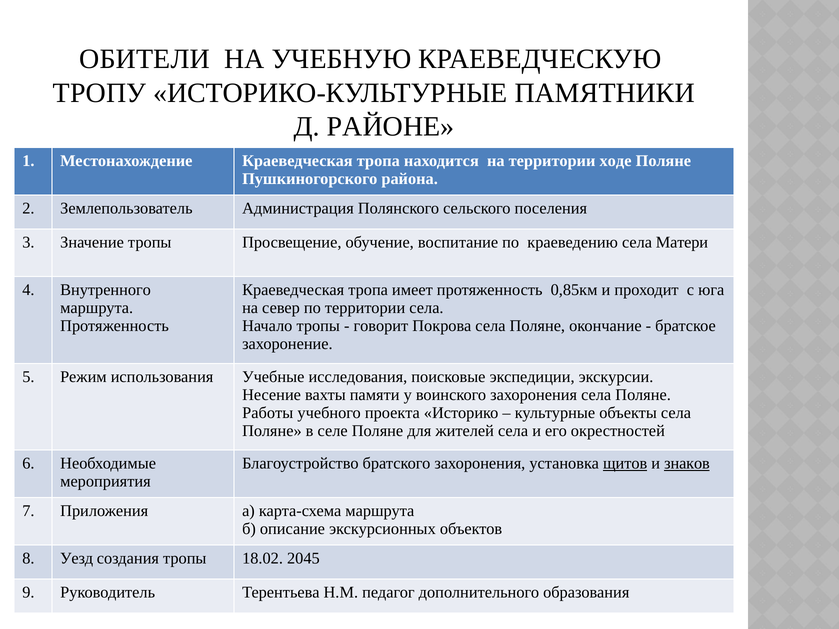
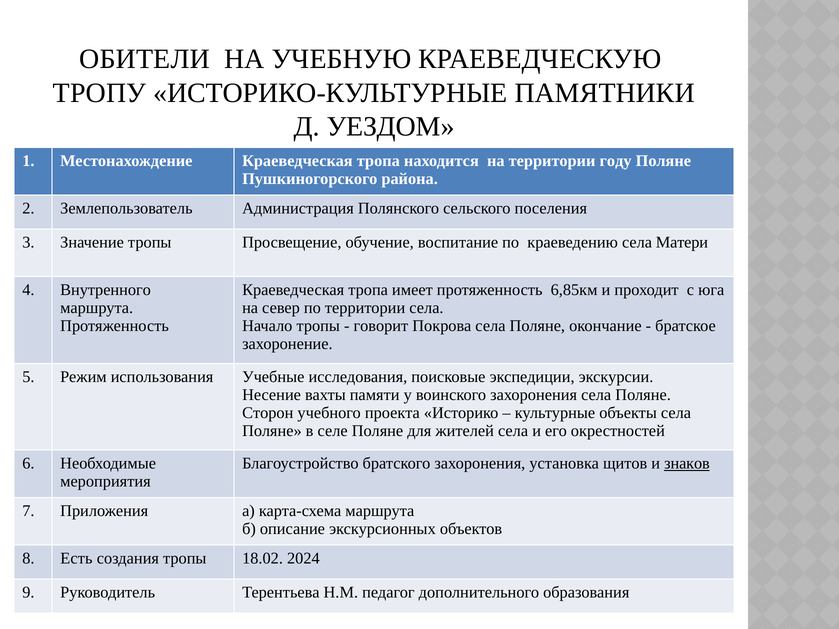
РАЙОНЕ: РАЙОНЕ -> УЕЗДОМ
ходе: ходе -> году
0,85км: 0,85км -> 6,85км
Работы: Работы -> Сторон
щитов underline: present -> none
Уезд: Уезд -> Есть
2045: 2045 -> 2024
